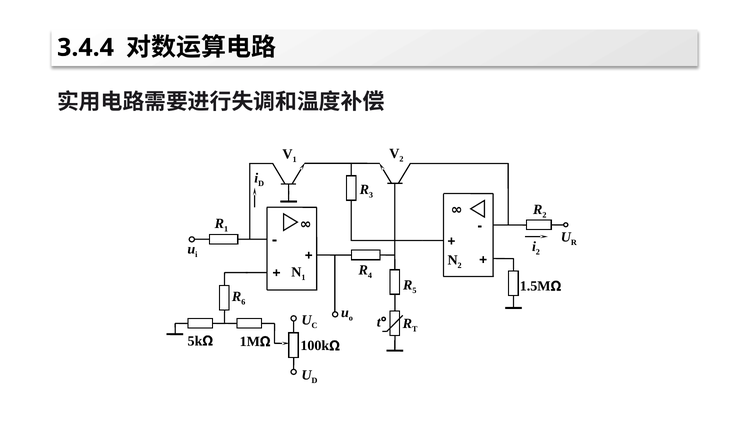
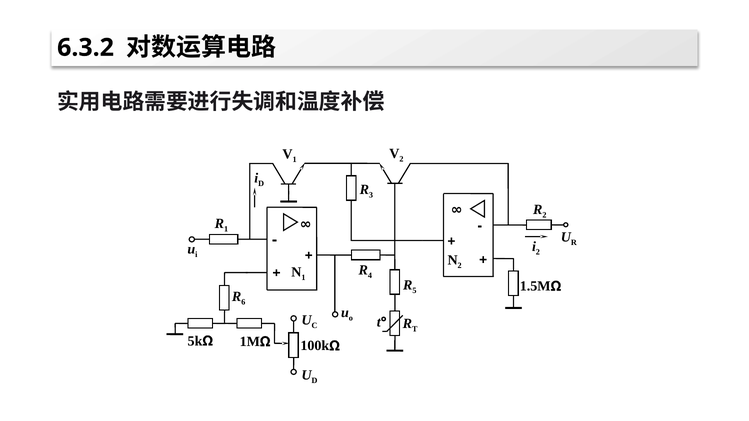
3.4.4: 3.4.4 -> 6.3.2
